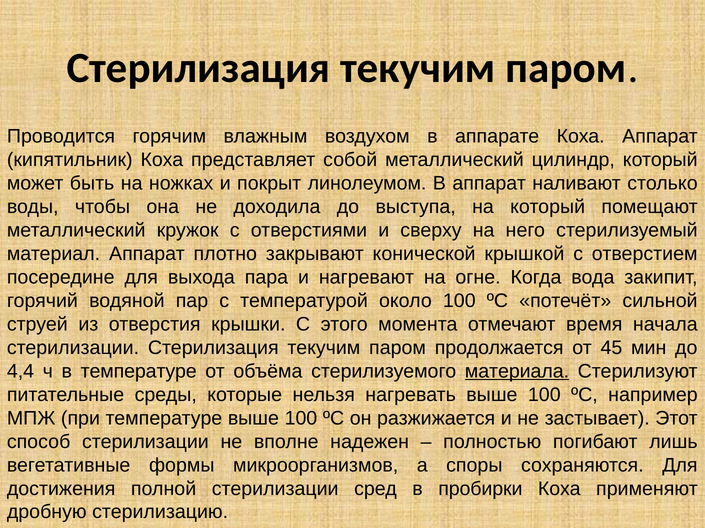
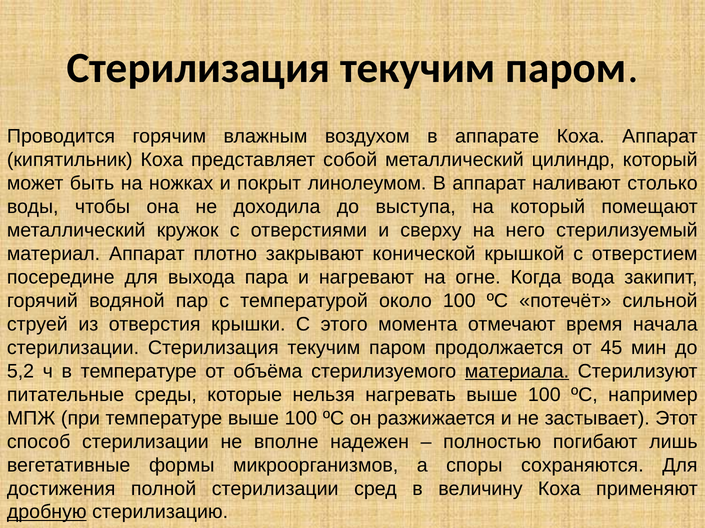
4,4: 4,4 -> 5,2
пробирки: пробирки -> величину
дробную underline: none -> present
